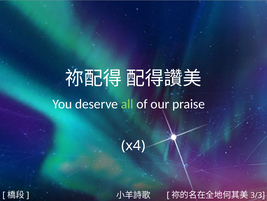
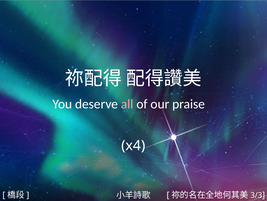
all colour: light green -> pink
